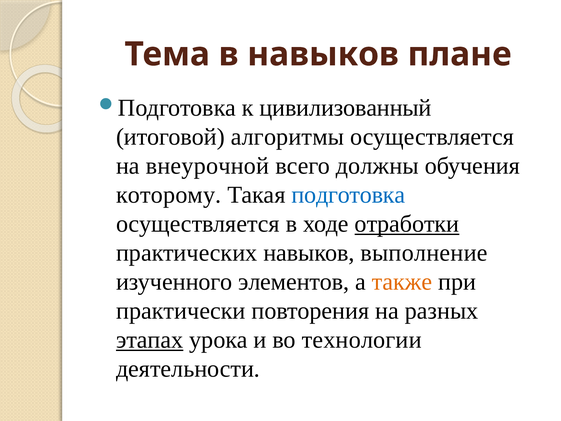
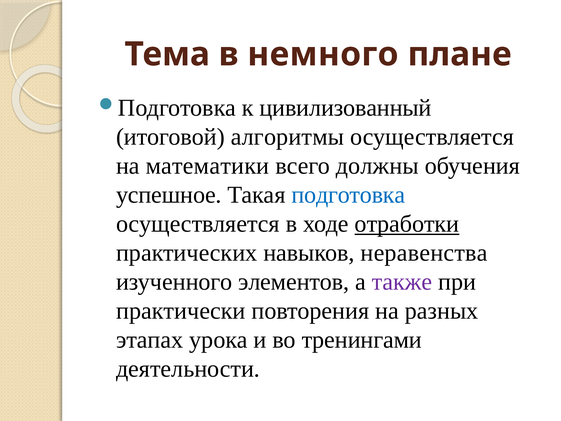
в навыков: навыков -> немного
внеурочной: внеурочной -> математики
которому: которому -> успешное
выполнение: выполнение -> неравенства
также colour: orange -> purple
этапах underline: present -> none
технологии: технологии -> тренингами
